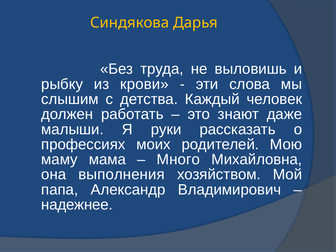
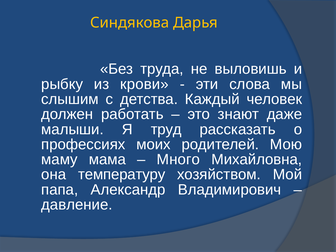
руки: руки -> труд
выполнения: выполнения -> температуру
надежнее: надежнее -> давление
